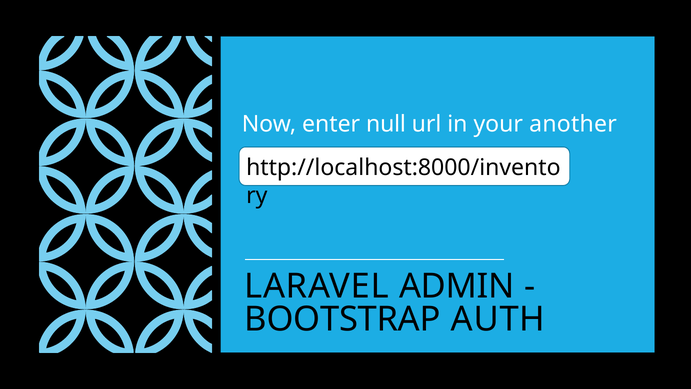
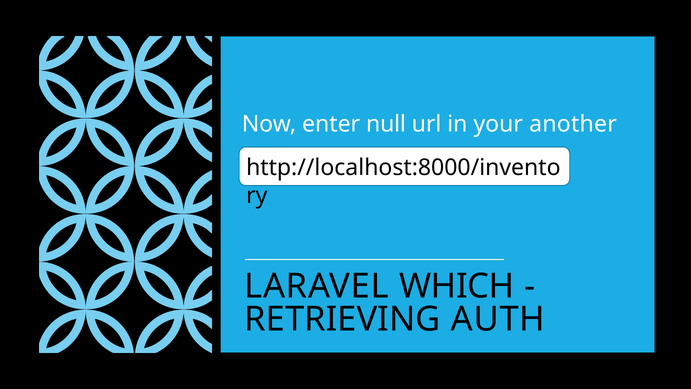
ADMIN: ADMIN -> WHICH
BOOTSTRAP: BOOTSTRAP -> RETRIEVING
